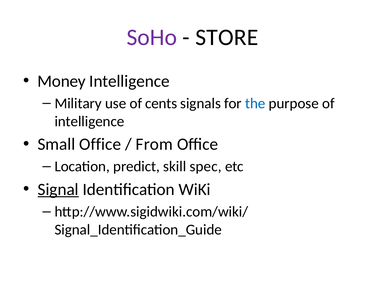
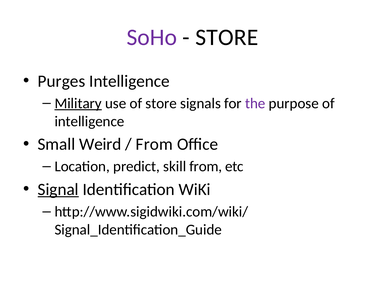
Money: Money -> Purges
Military underline: none -> present
of cents: cents -> store
the colour: blue -> purple
Small Office: Office -> Weird
skill spec: spec -> from
